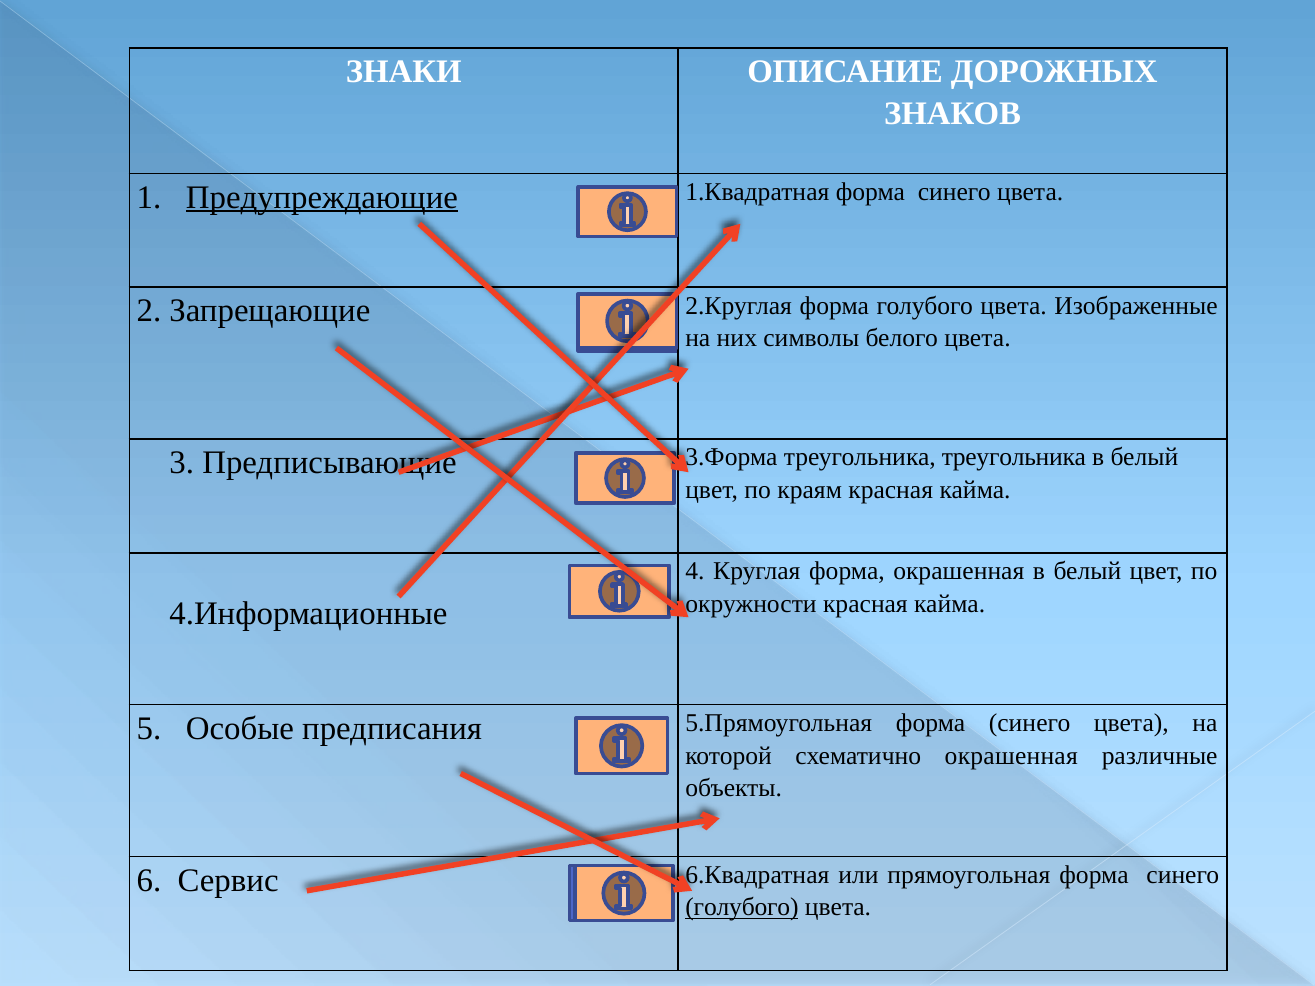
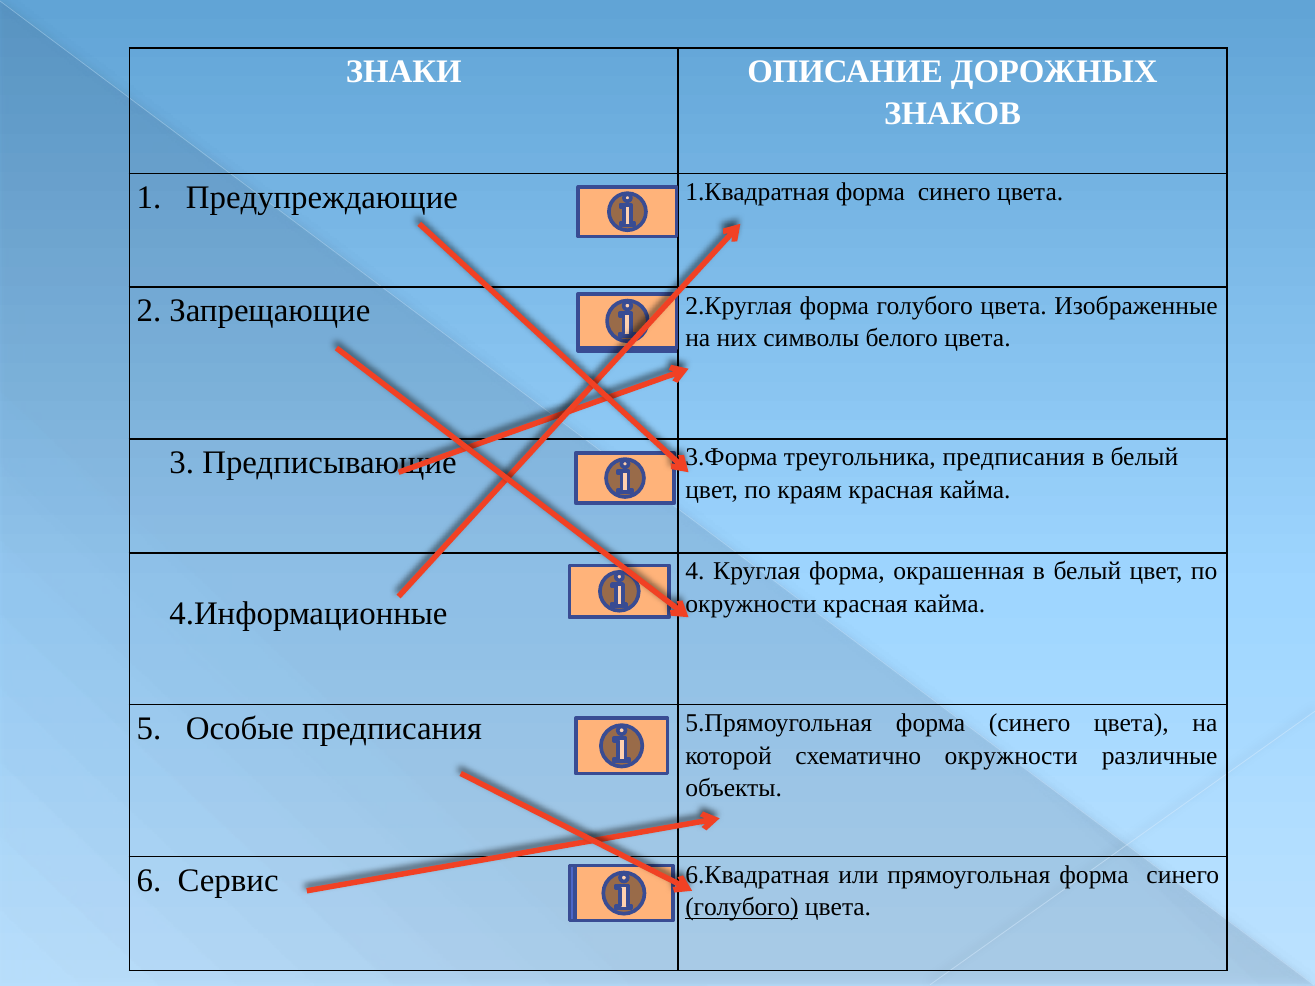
Предупреждающие underline: present -> none
треугольника треугольника: треугольника -> предписания
схематично окрашенная: окрашенная -> окружности
